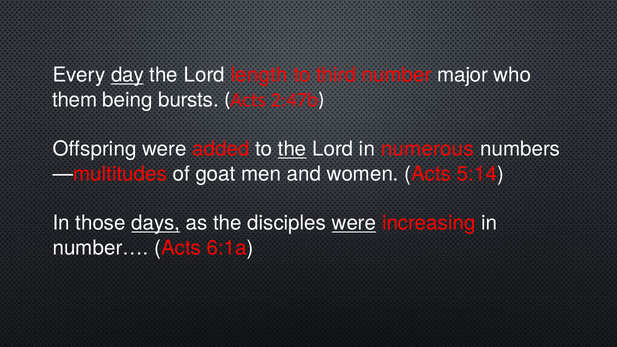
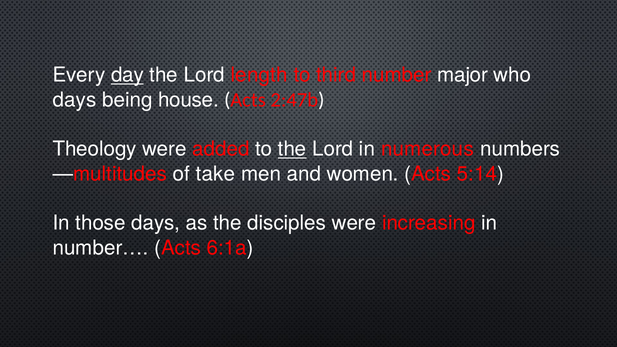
them at (75, 100): them -> days
bursts: bursts -> house
Offspring: Offspring -> Theology
goat: goat -> take
days at (156, 223) underline: present -> none
were at (354, 223) underline: present -> none
